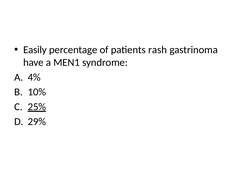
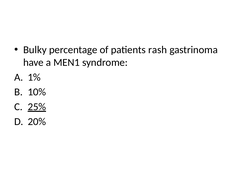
Easily: Easily -> Bulky
4%: 4% -> 1%
29%: 29% -> 20%
